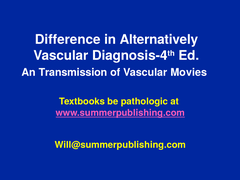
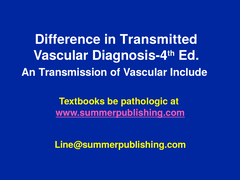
Alternatively: Alternatively -> Transmitted
Movies: Movies -> Include
Will@summerpublishing.com: Will@summerpublishing.com -> Line@summerpublishing.com
